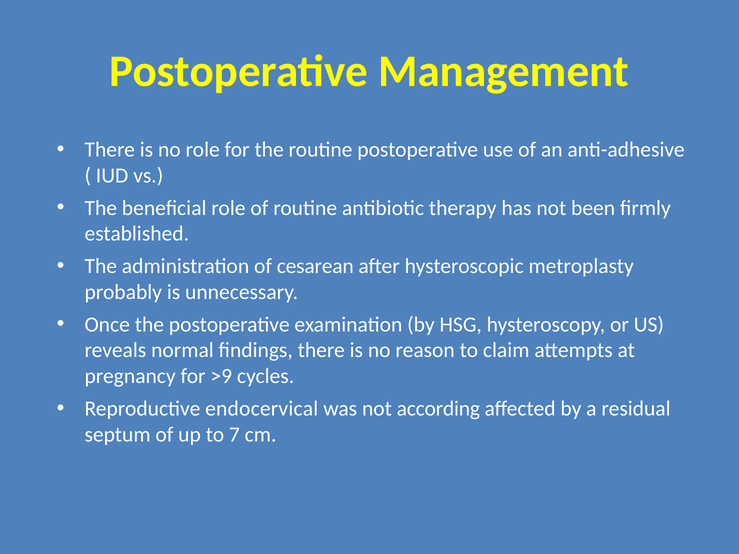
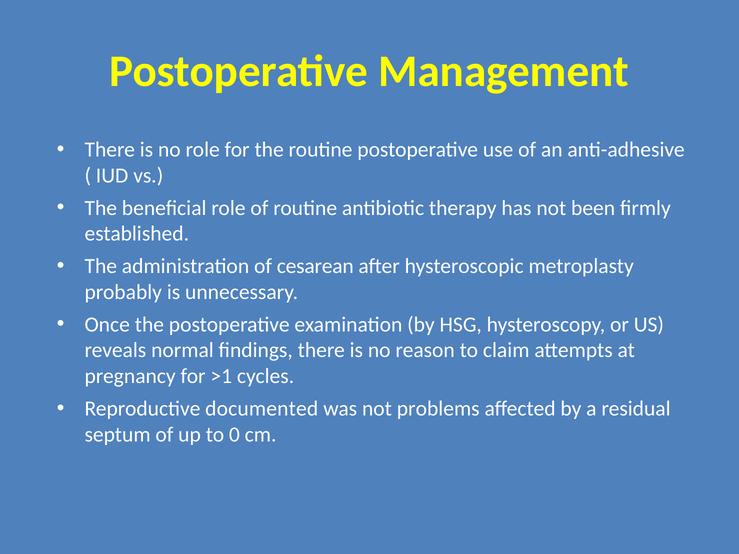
>9: >9 -> >1
endocervical: endocervical -> documented
according: according -> problems
7: 7 -> 0
